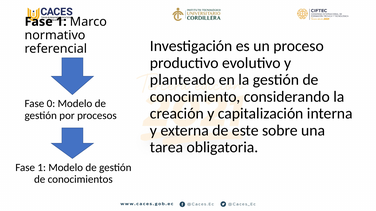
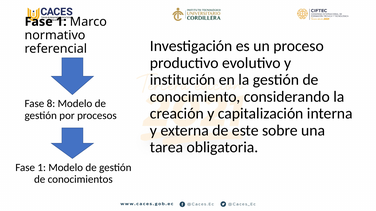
planteado: planteado -> institución
0: 0 -> 8
